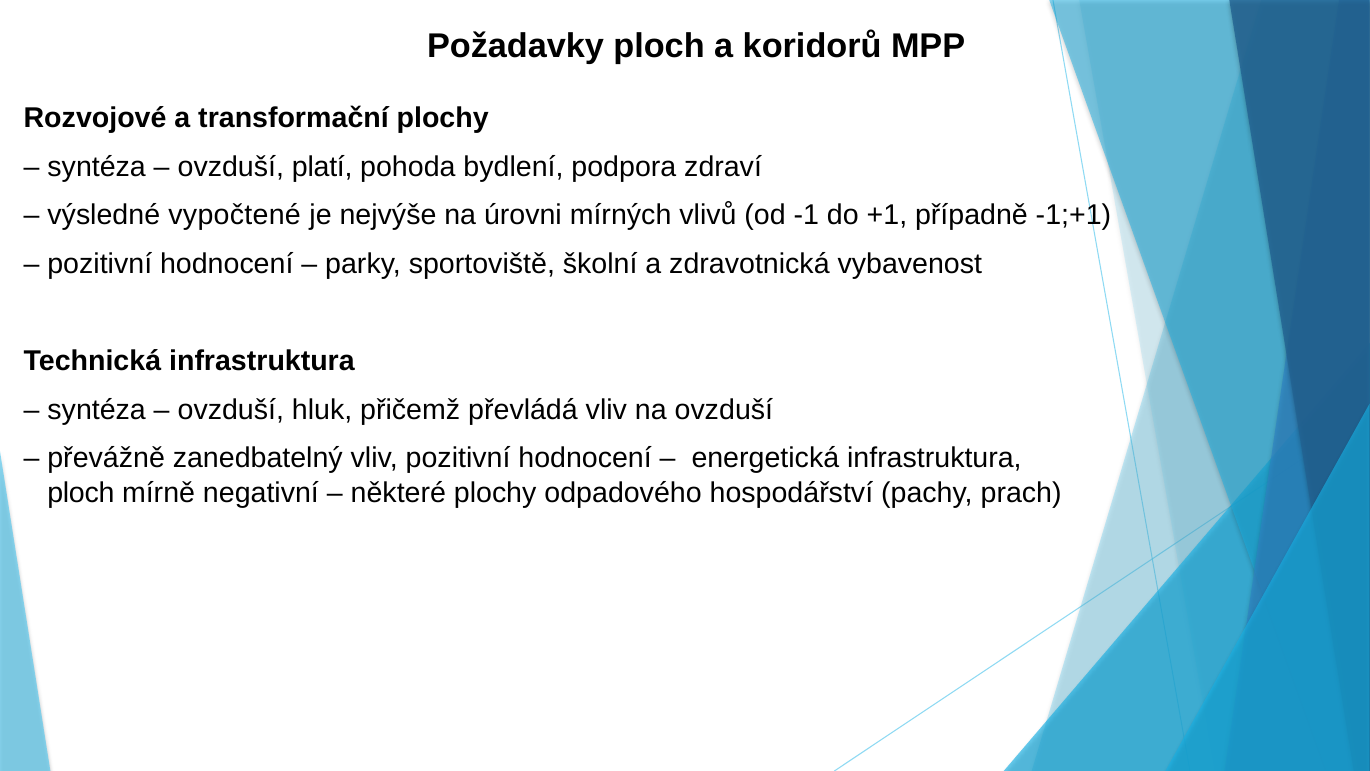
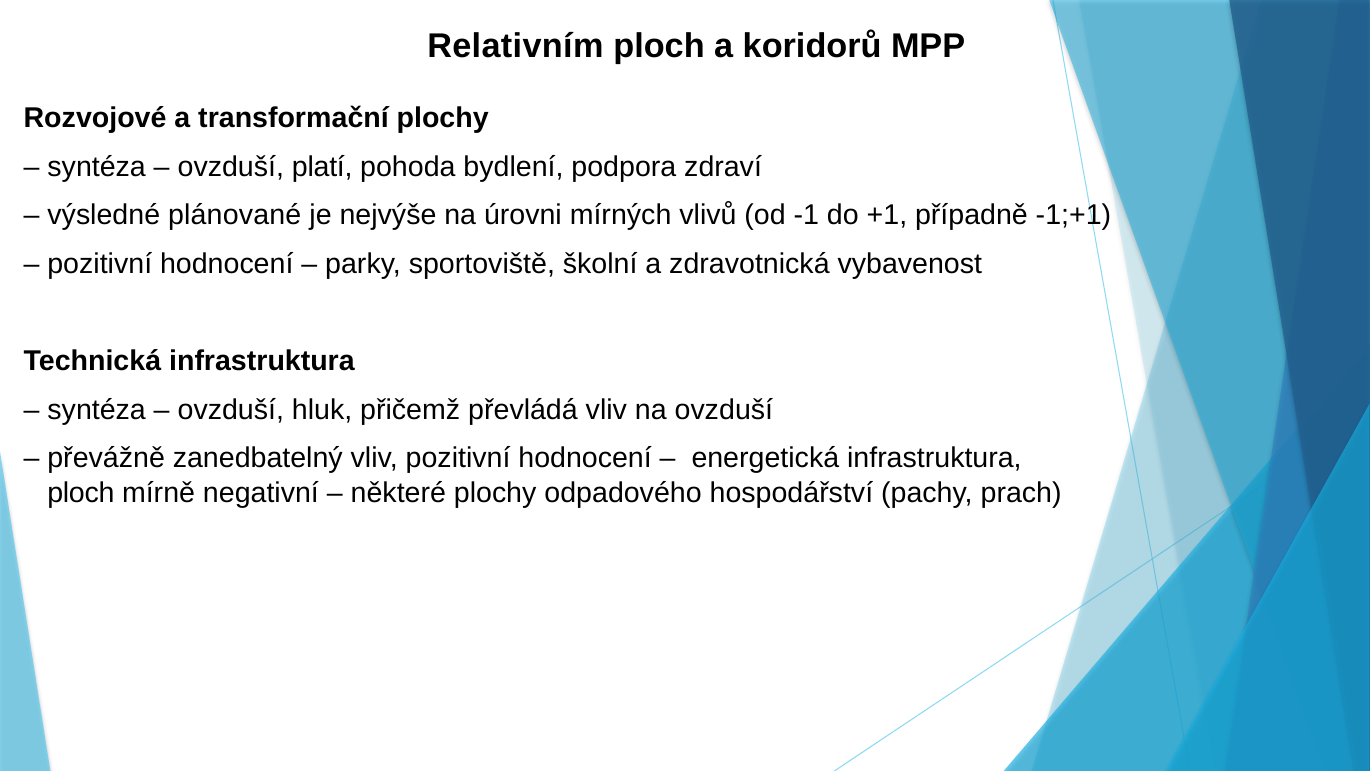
Požadavky: Požadavky -> Relativním
vypočtené: vypočtené -> plánované
